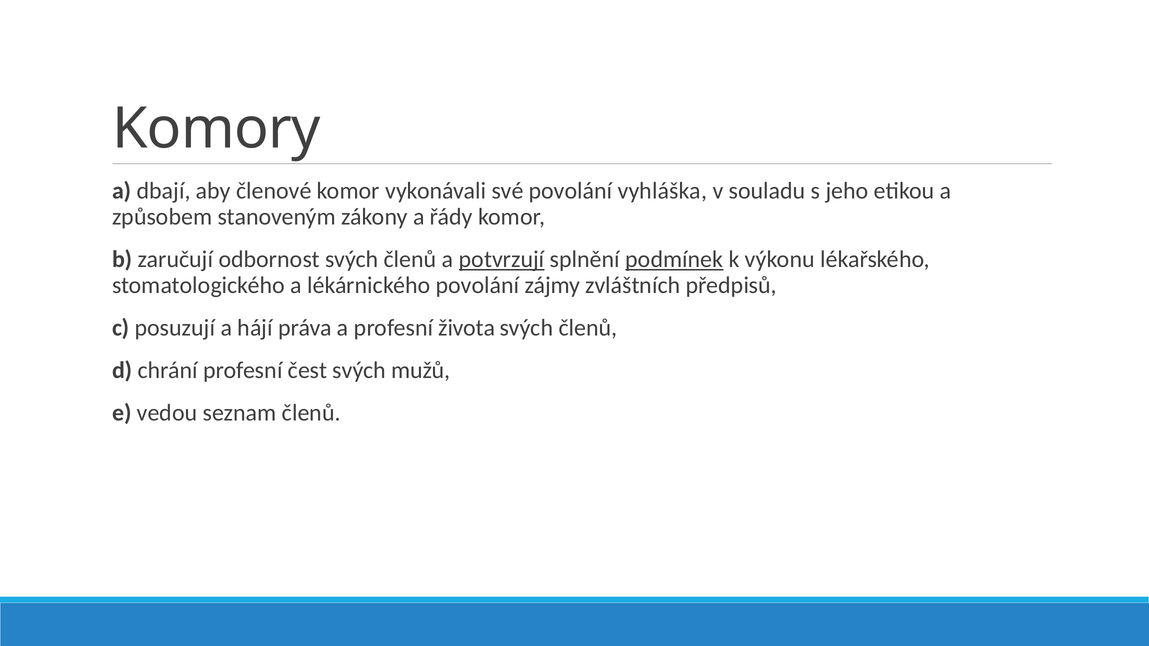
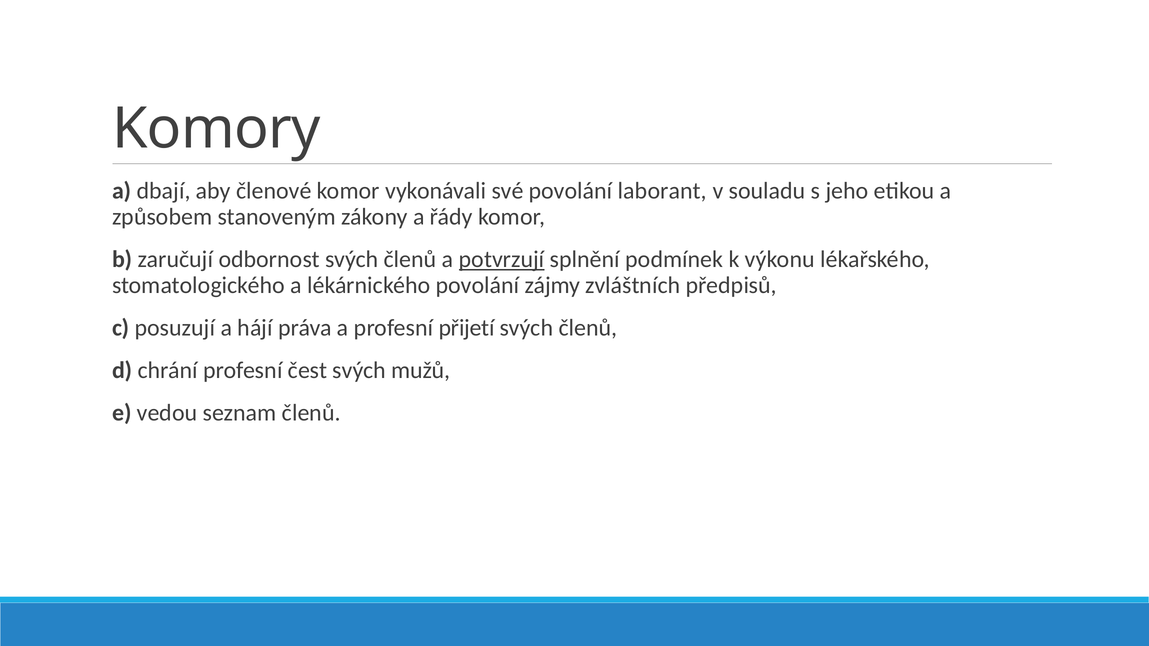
vyhláška: vyhláška -> laborant
podmínek underline: present -> none
života: života -> přijetí
